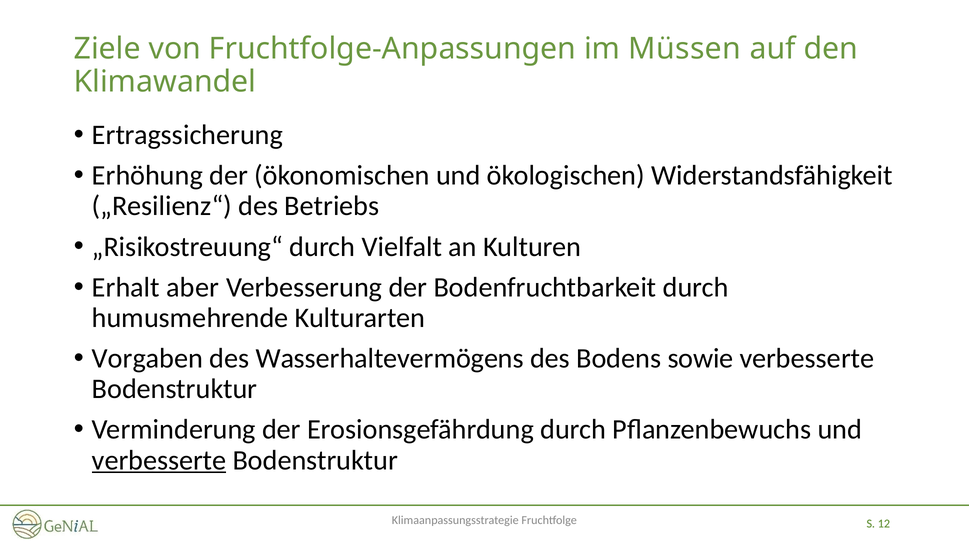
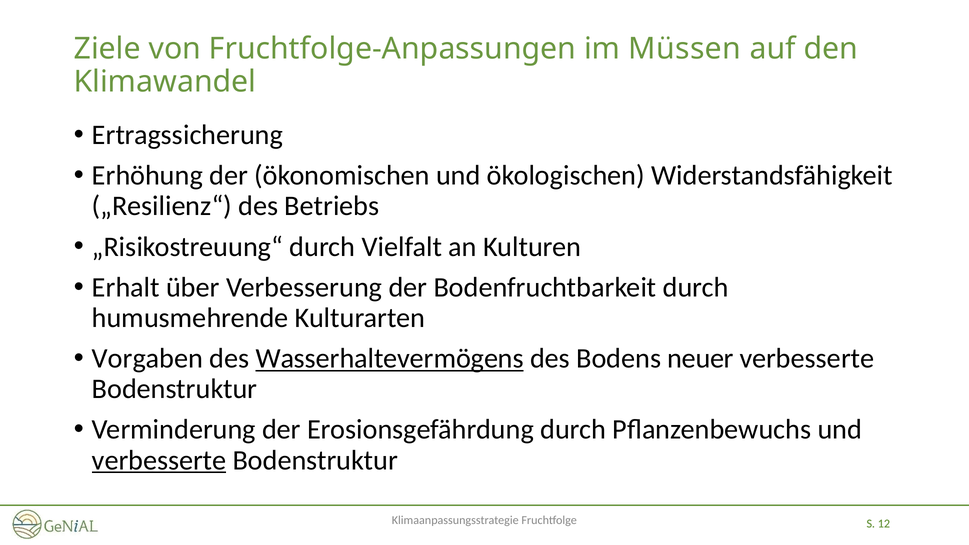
aber: aber -> über
Wasserhaltevermögens underline: none -> present
sowie: sowie -> neuer
